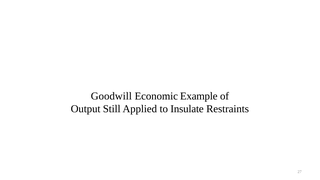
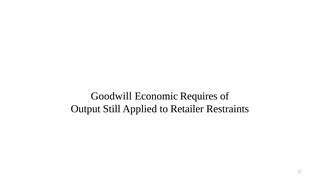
Example: Example -> Requires
Insulate: Insulate -> Retailer
